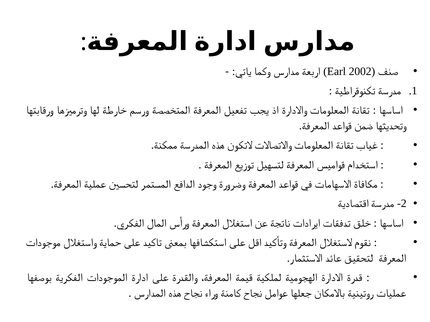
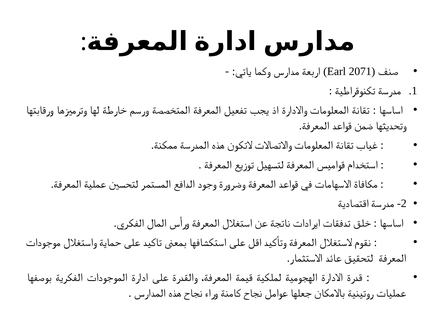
2002: 2002 -> 2071
